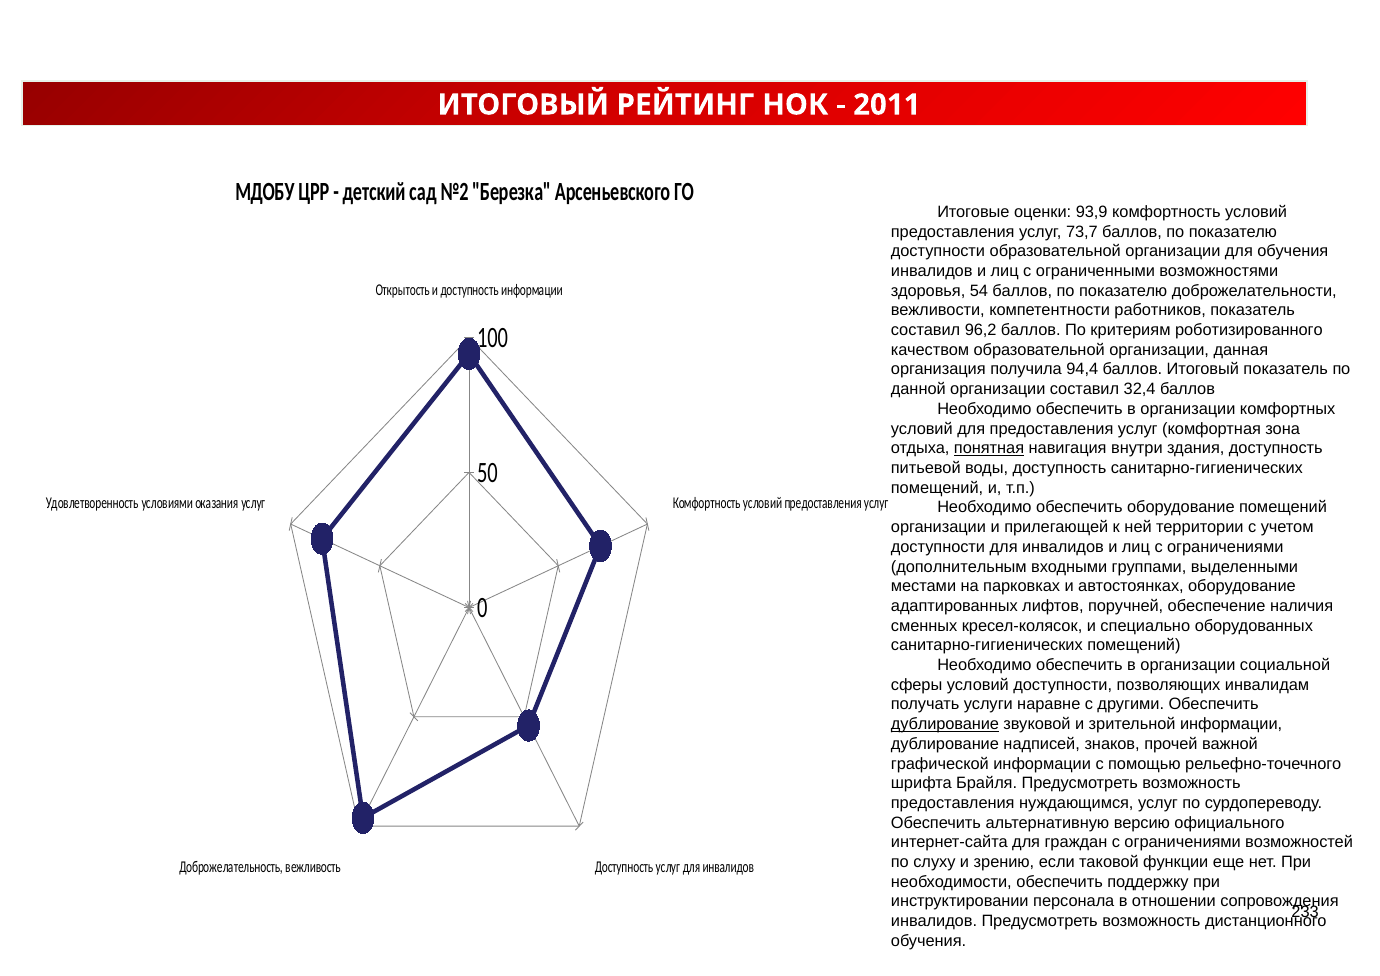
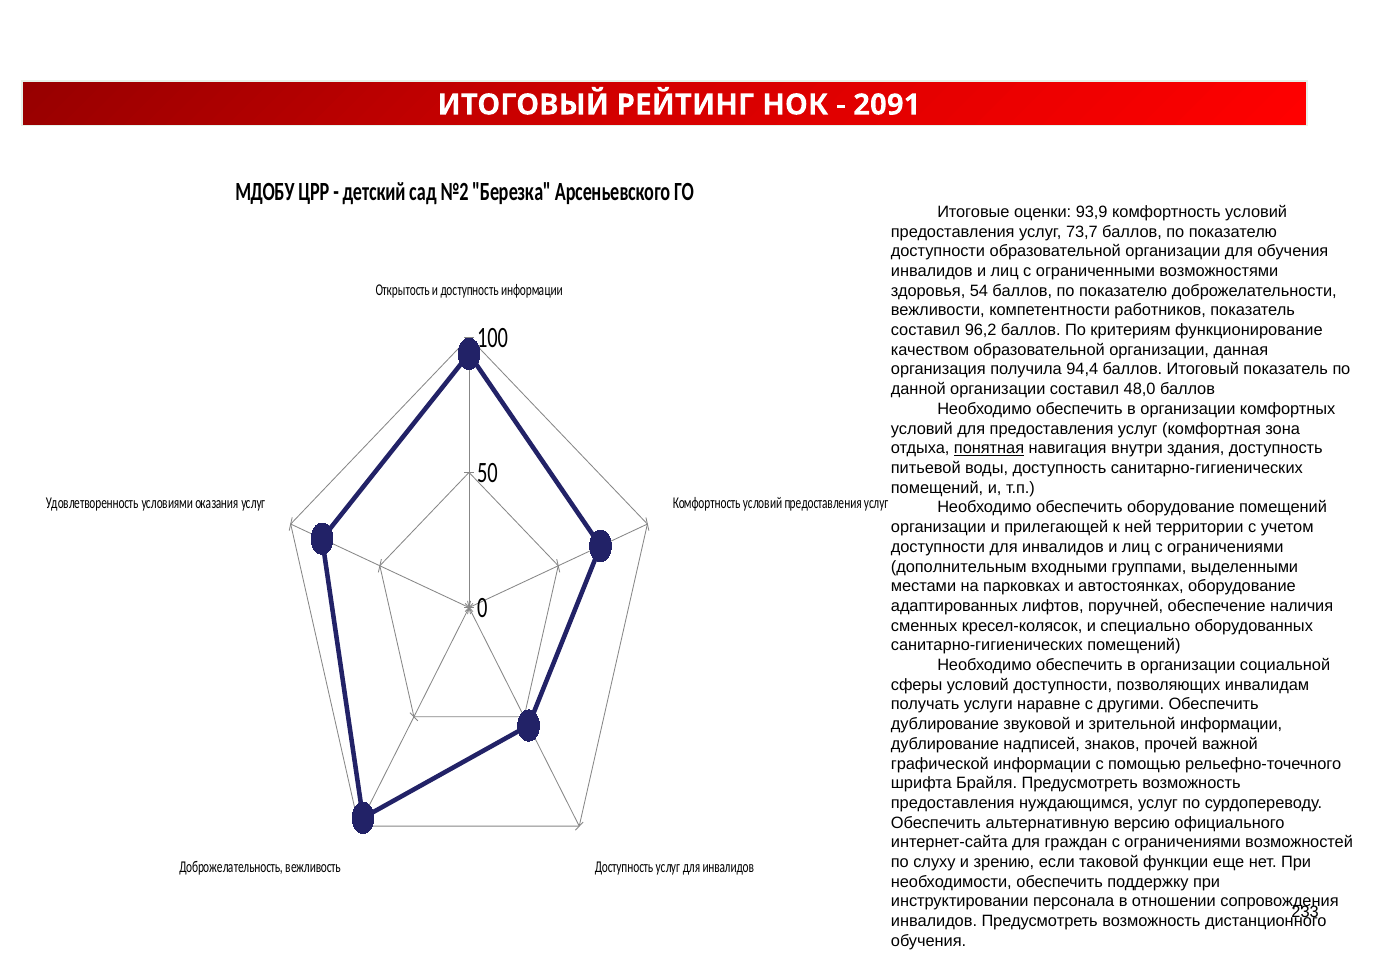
2011: 2011 -> 2091
роботизированного: роботизированного -> функционирование
32,4: 32,4 -> 48,0
дублирование at (945, 724) underline: present -> none
